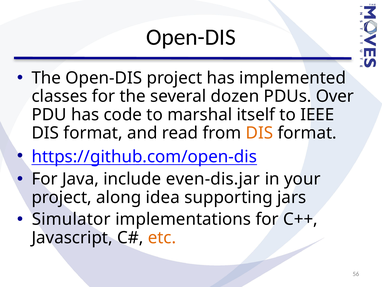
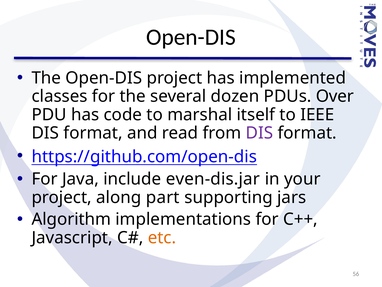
DIS at (259, 133) colour: orange -> purple
idea: idea -> part
Simulator: Simulator -> Algorithm
